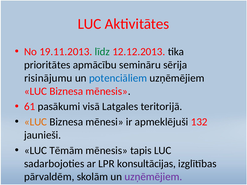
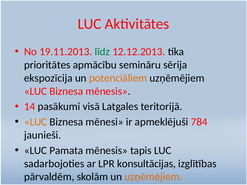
risinājumu: risinājumu -> ekspozīcija
potenciāliem colour: blue -> orange
61: 61 -> 14
132: 132 -> 784
Tēmām: Tēmām -> Pamata
uzņēmējiem at (153, 177) colour: purple -> orange
